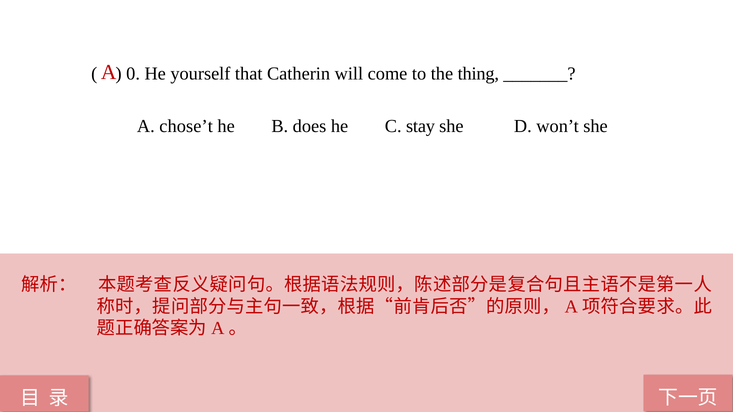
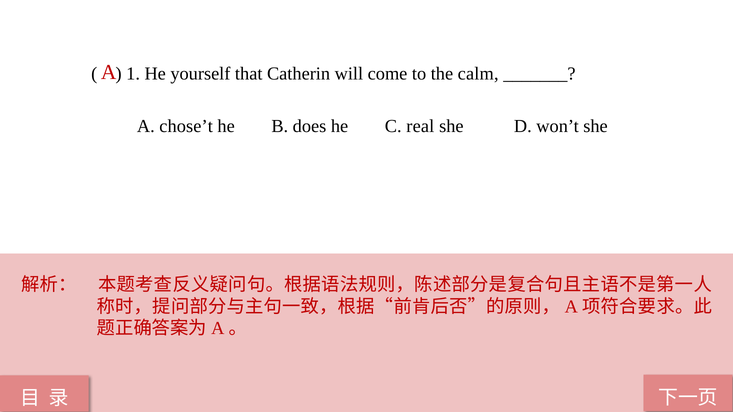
0: 0 -> 1
thing: thing -> calm
stay: stay -> real
